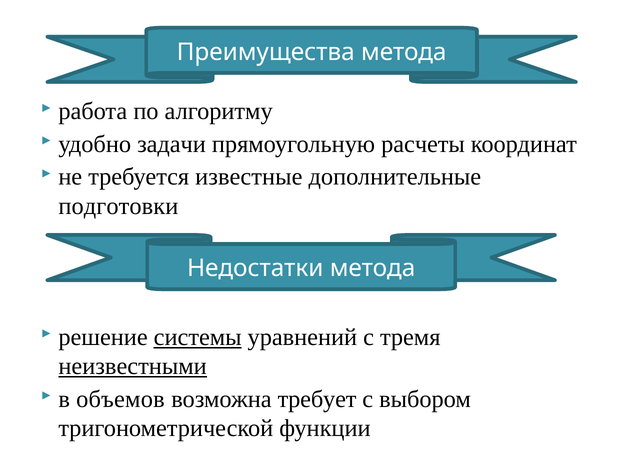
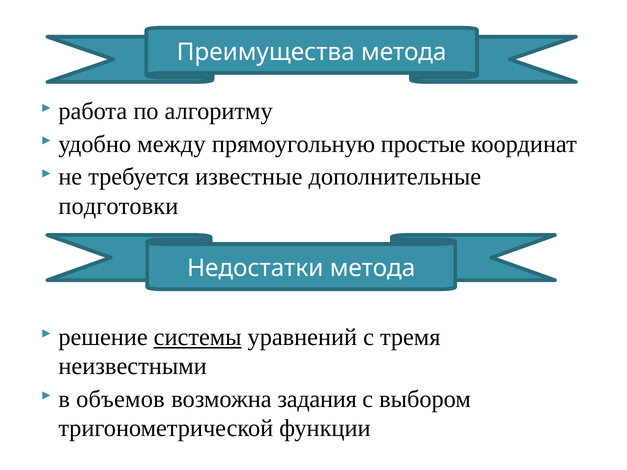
задачи: задачи -> между
расчеты: расчеты -> простые
неизвестными underline: present -> none
требует: требует -> задания
